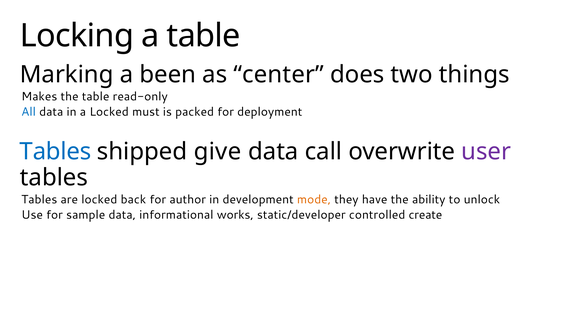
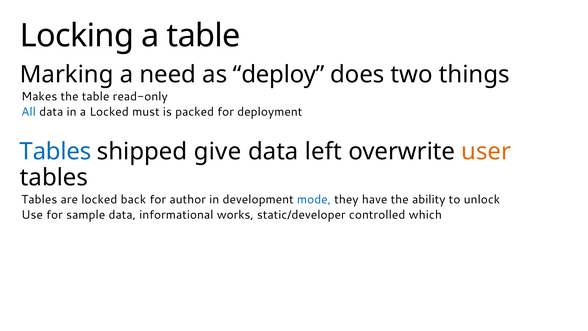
been: been -> need
center: center -> deploy
call: call -> left
user colour: purple -> orange
mode colour: orange -> blue
create: create -> which
